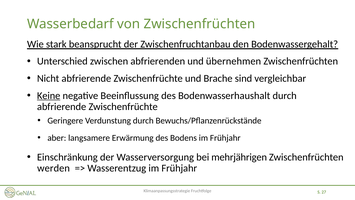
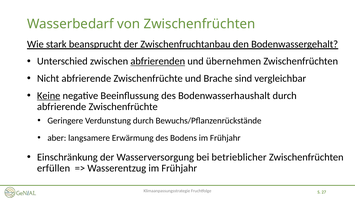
abfrierenden underline: none -> present
mehrjährigen: mehrjährigen -> betrieblicher
werden: werden -> erfüllen
